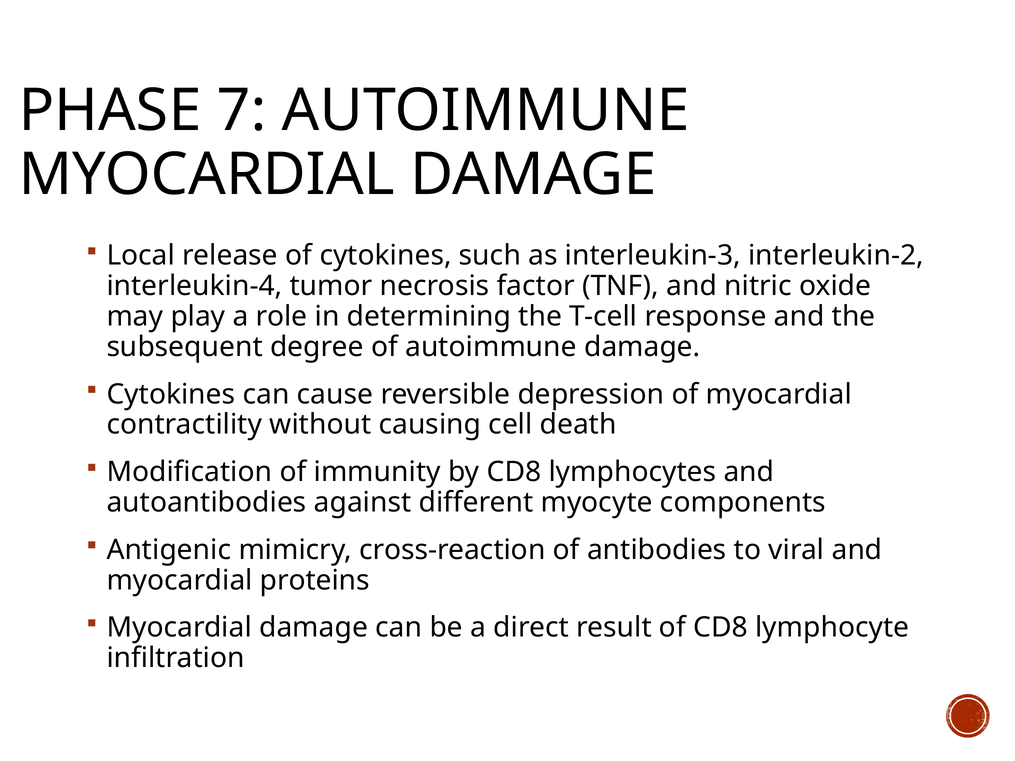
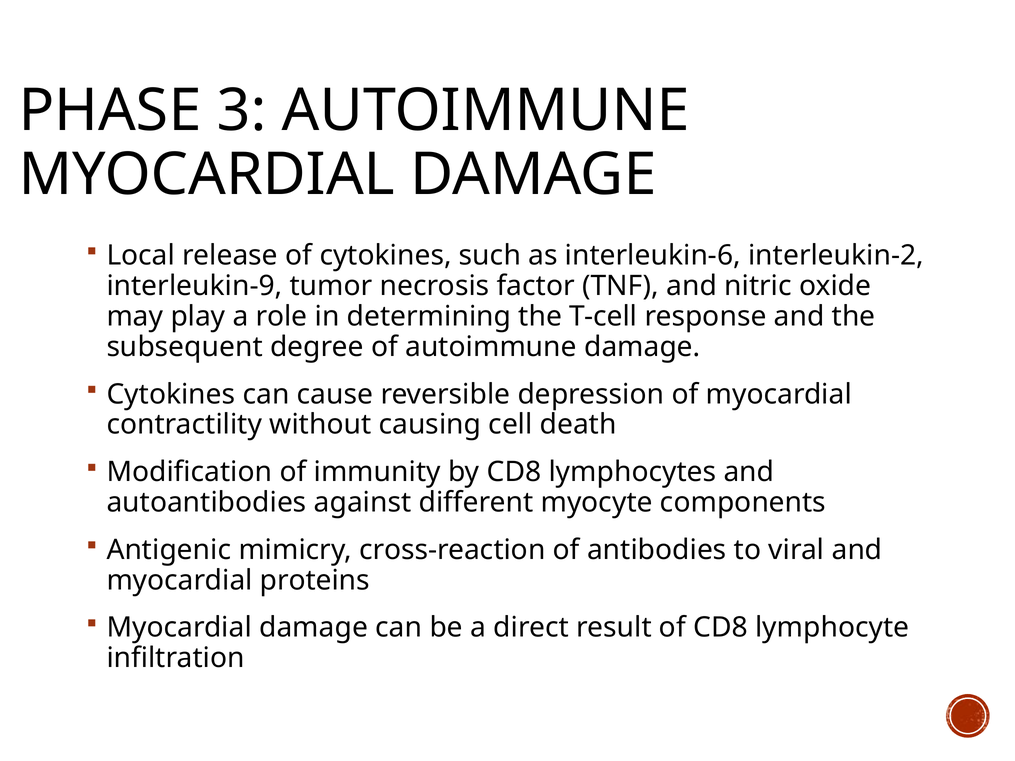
7: 7 -> 3
interleukin-3: interleukin-3 -> interleukin-6
interleukin-4: interleukin-4 -> interleukin-9
